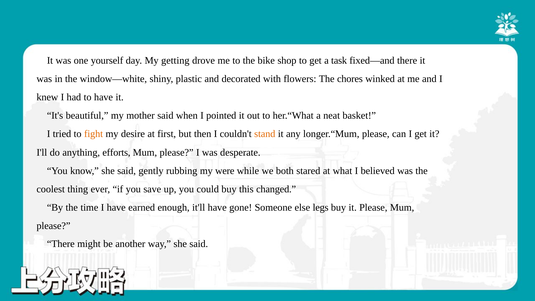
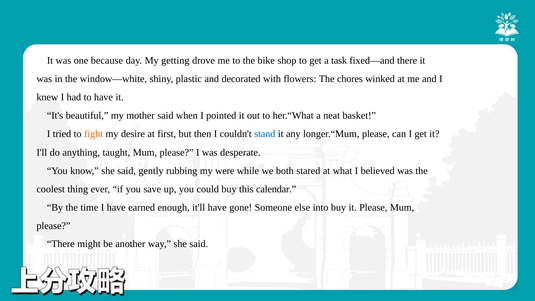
yourself: yourself -> because
stand colour: orange -> blue
efforts: efforts -> taught
changed: changed -> calendar
legs: legs -> into
